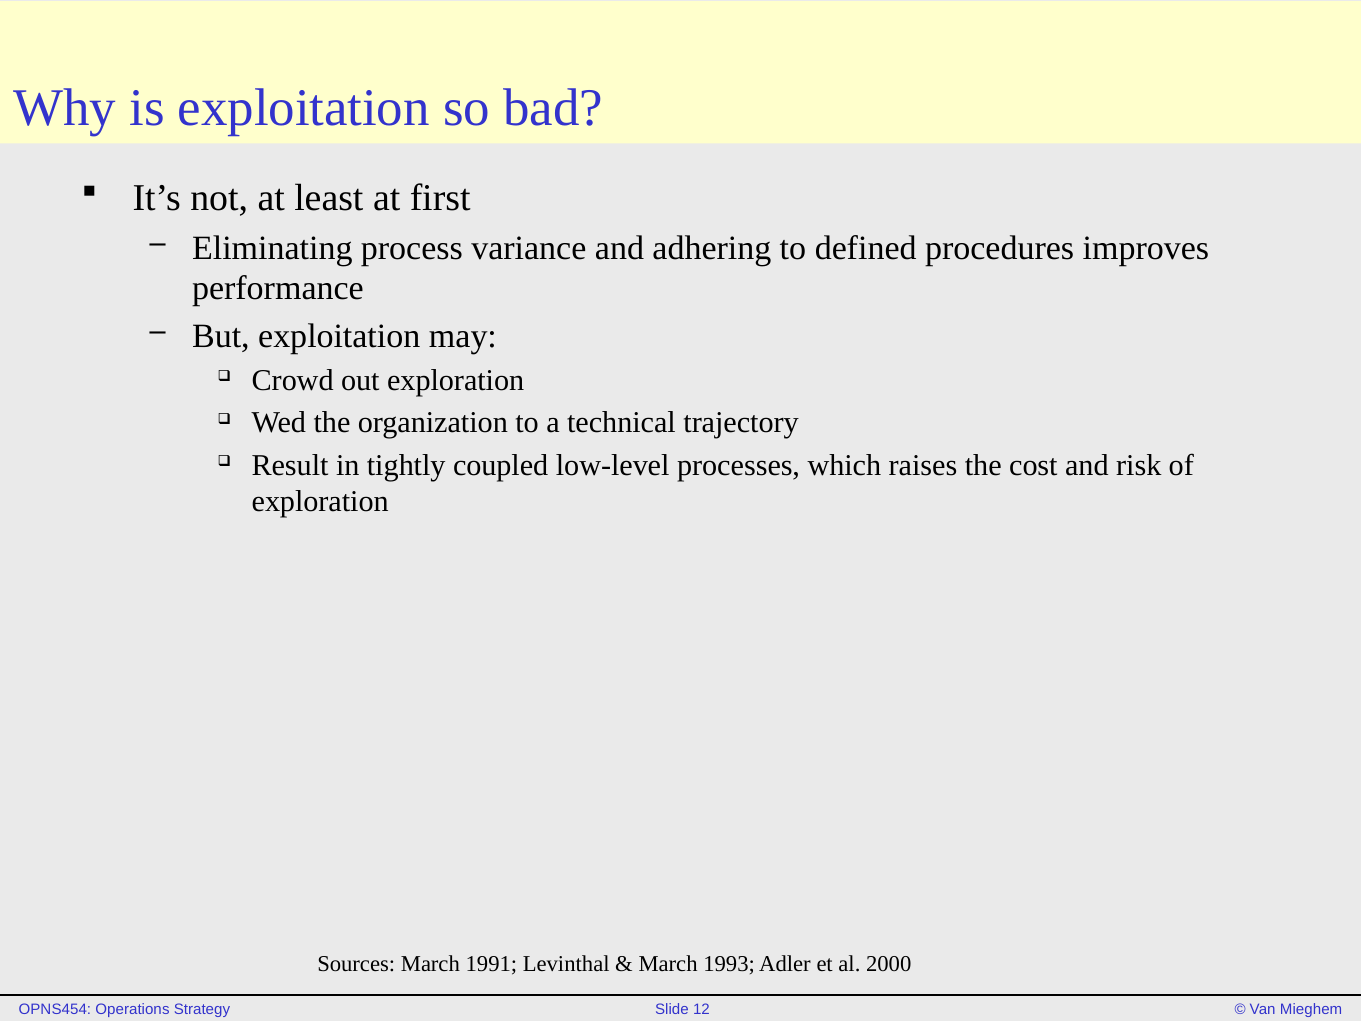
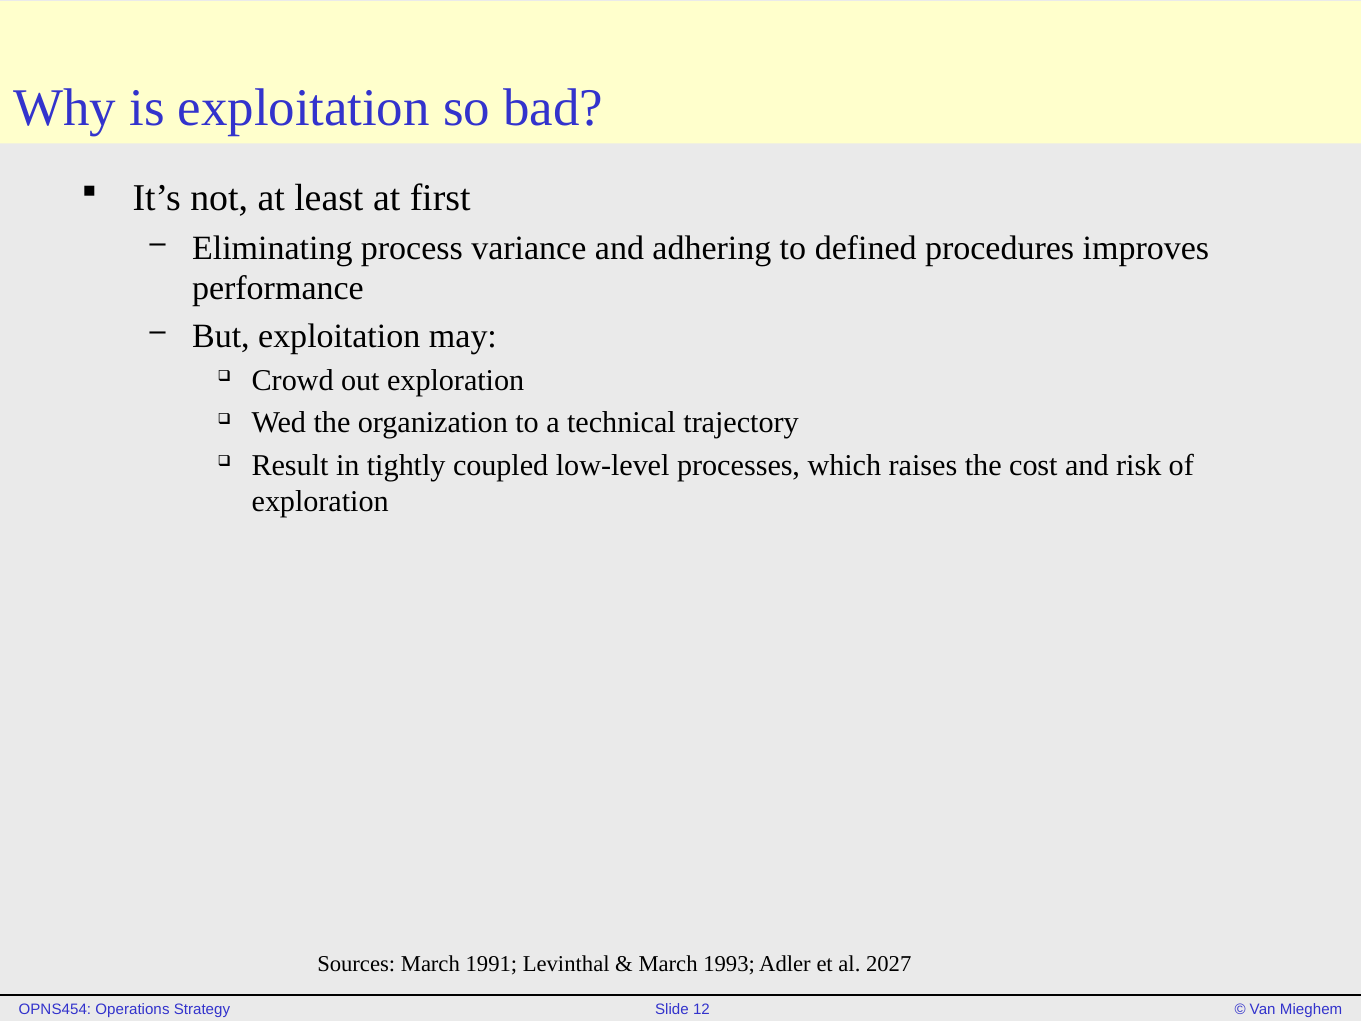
2000: 2000 -> 2027
